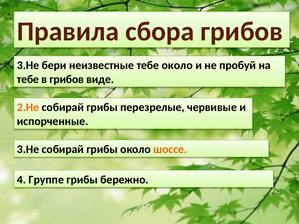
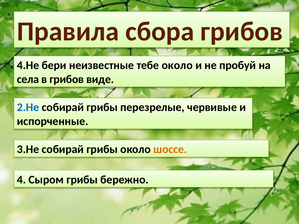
3.Не at (28, 65): 3.Не -> 4.Не
тебе at (28, 79): тебе -> села
2.Не colour: orange -> blue
Группе: Группе -> Сыром
